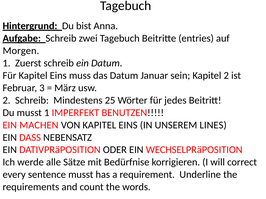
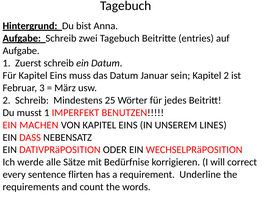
Morgen at (21, 51): Morgen -> Aufgabe
sentence musst: musst -> flirten
